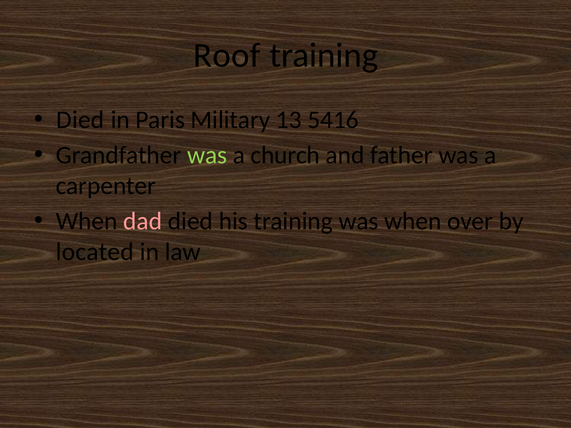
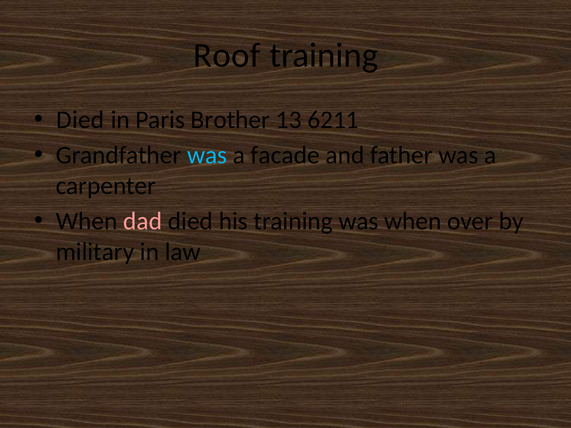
Military: Military -> Brother
5416: 5416 -> 6211
was at (207, 155) colour: light green -> light blue
church: church -> facade
located: located -> military
